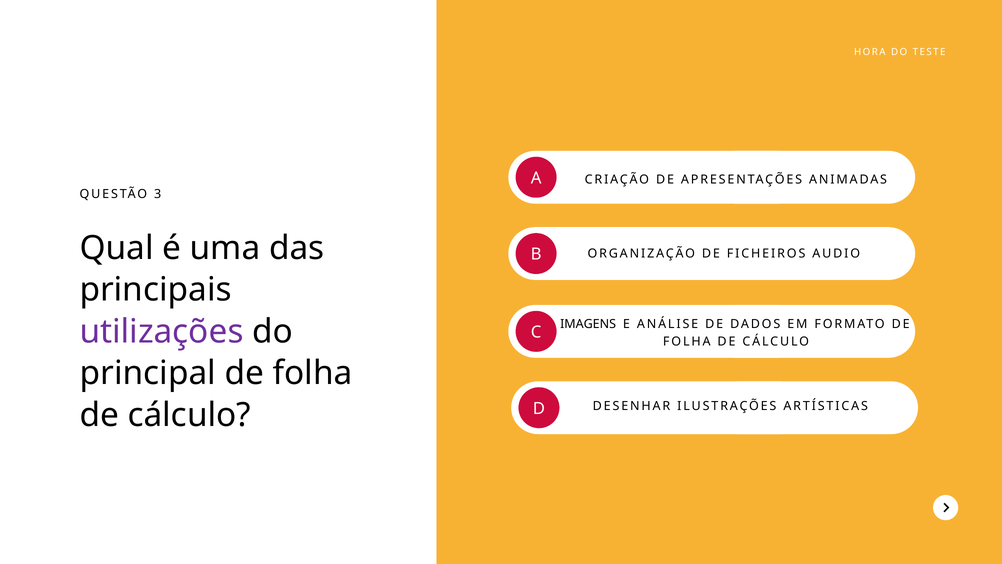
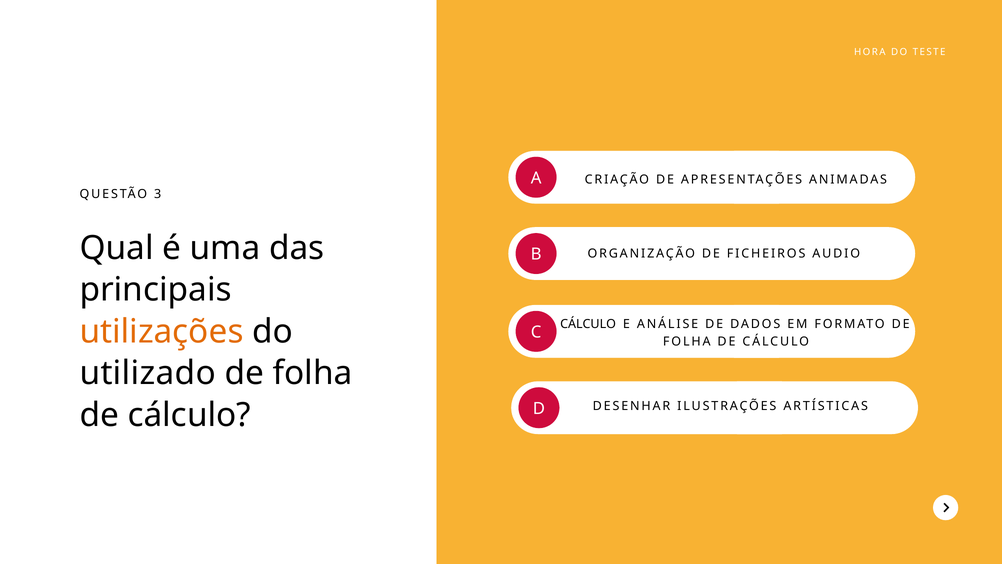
IMAGENS at (588, 324): IMAGENS -> CÁLCULO
utilizações colour: purple -> orange
principal: principal -> utilizado
